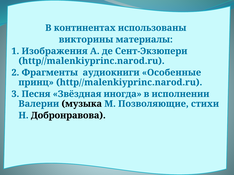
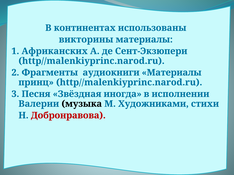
Изображения: Изображения -> Африканских
аудиокниги Особенные: Особенные -> Материалы
Позволяющие: Позволяющие -> Художниками
Добронравова colour: black -> red
